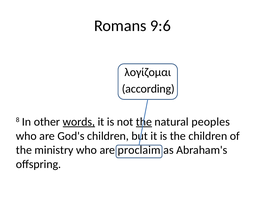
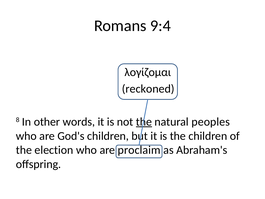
9:6: 9:6 -> 9:4
according: according -> reckoned
words underline: present -> none
ministry: ministry -> election
